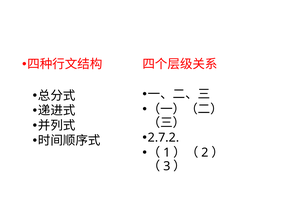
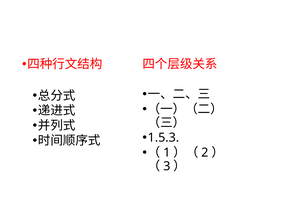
2.7.2: 2.7.2 -> 1.5.3
